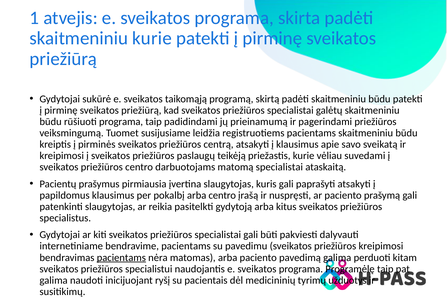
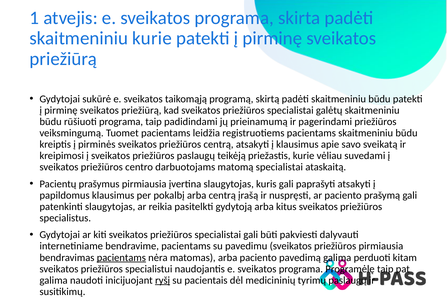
Tuomet susijusiame: susijusiame -> pacientams
arba centro: centro -> centrą
priežiūros kreipimosi: kreipimosi -> pirmiausia
ryšį underline: none -> present
tyrimų užduotys: užduotys -> paslaugų
